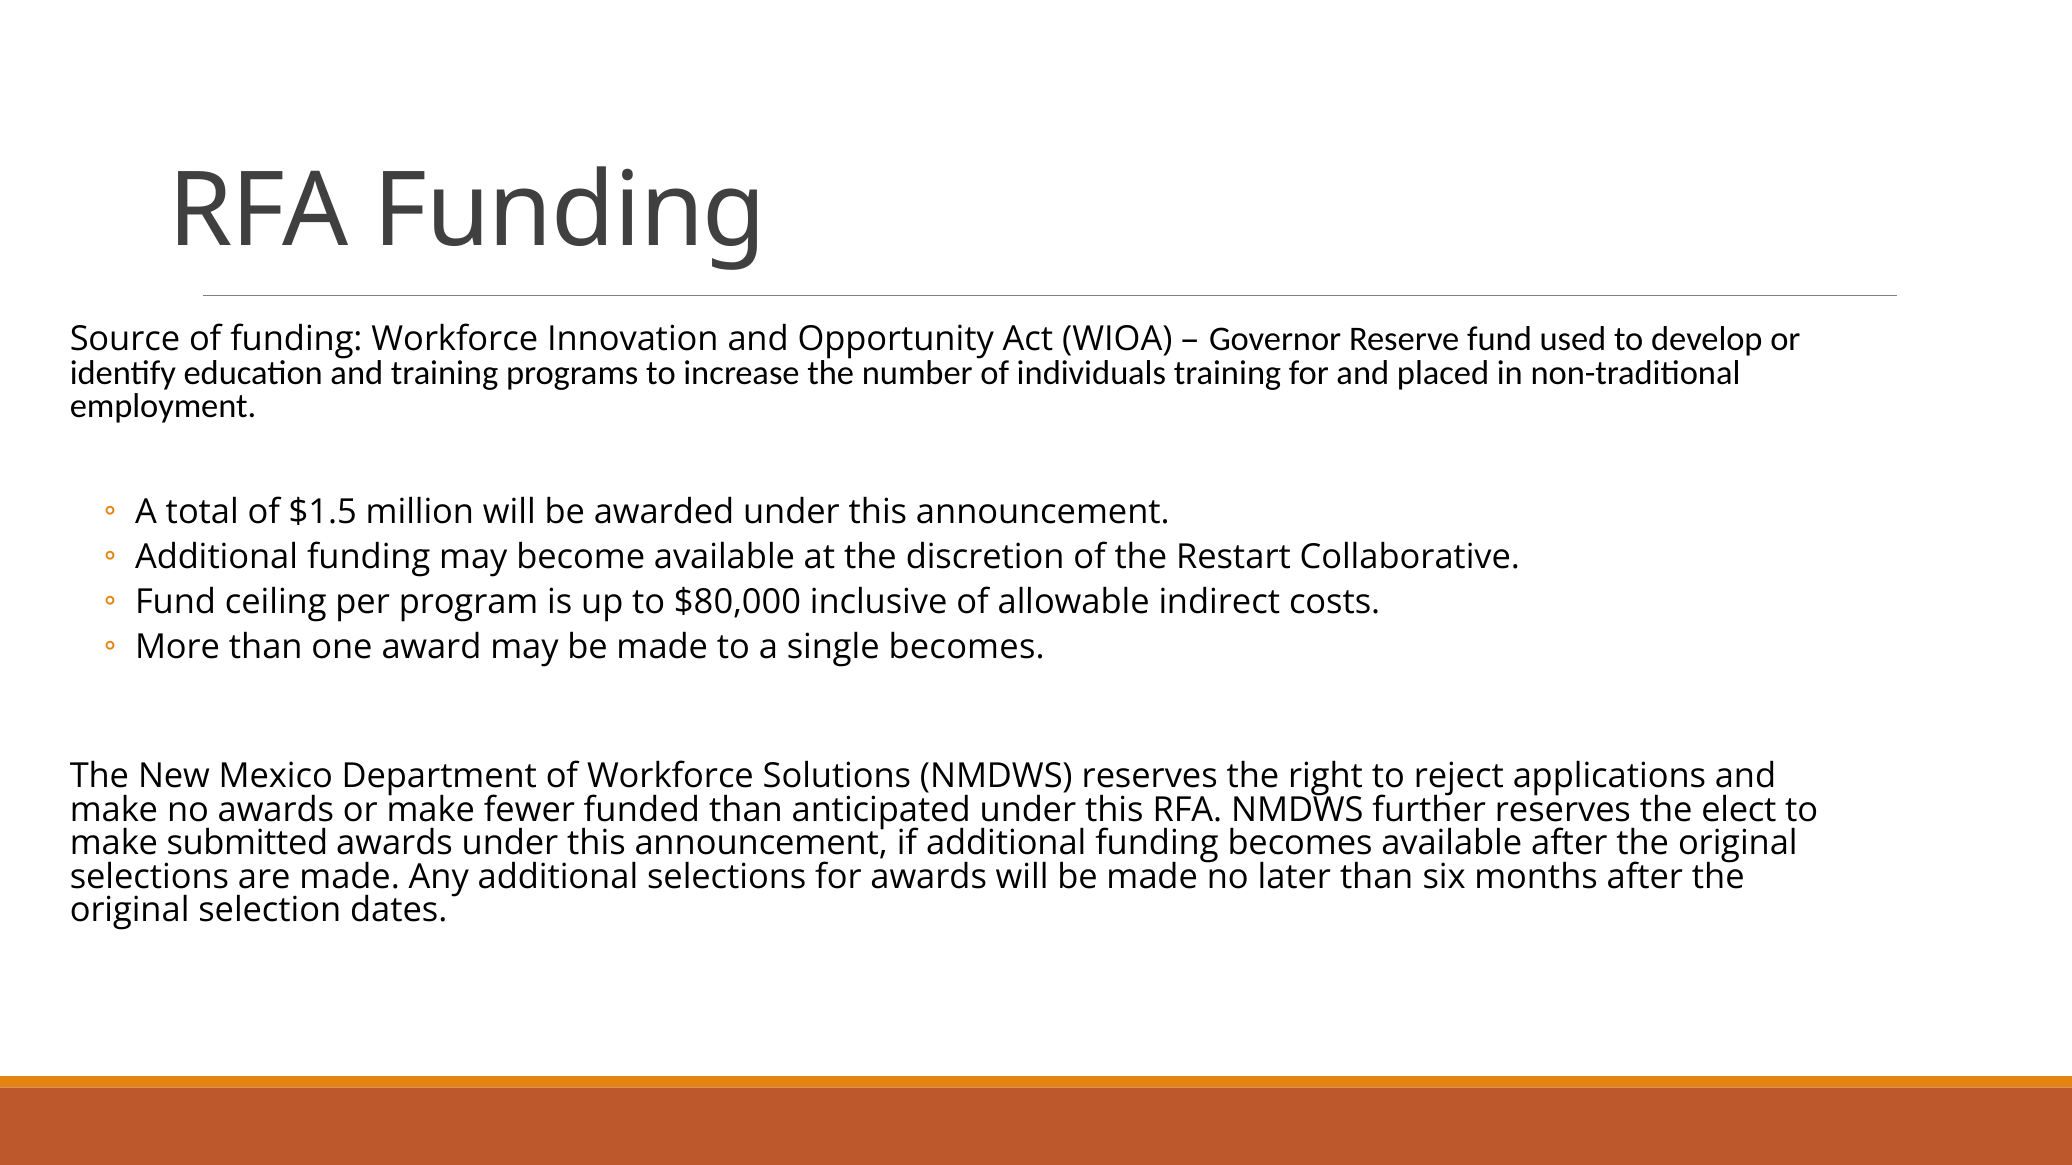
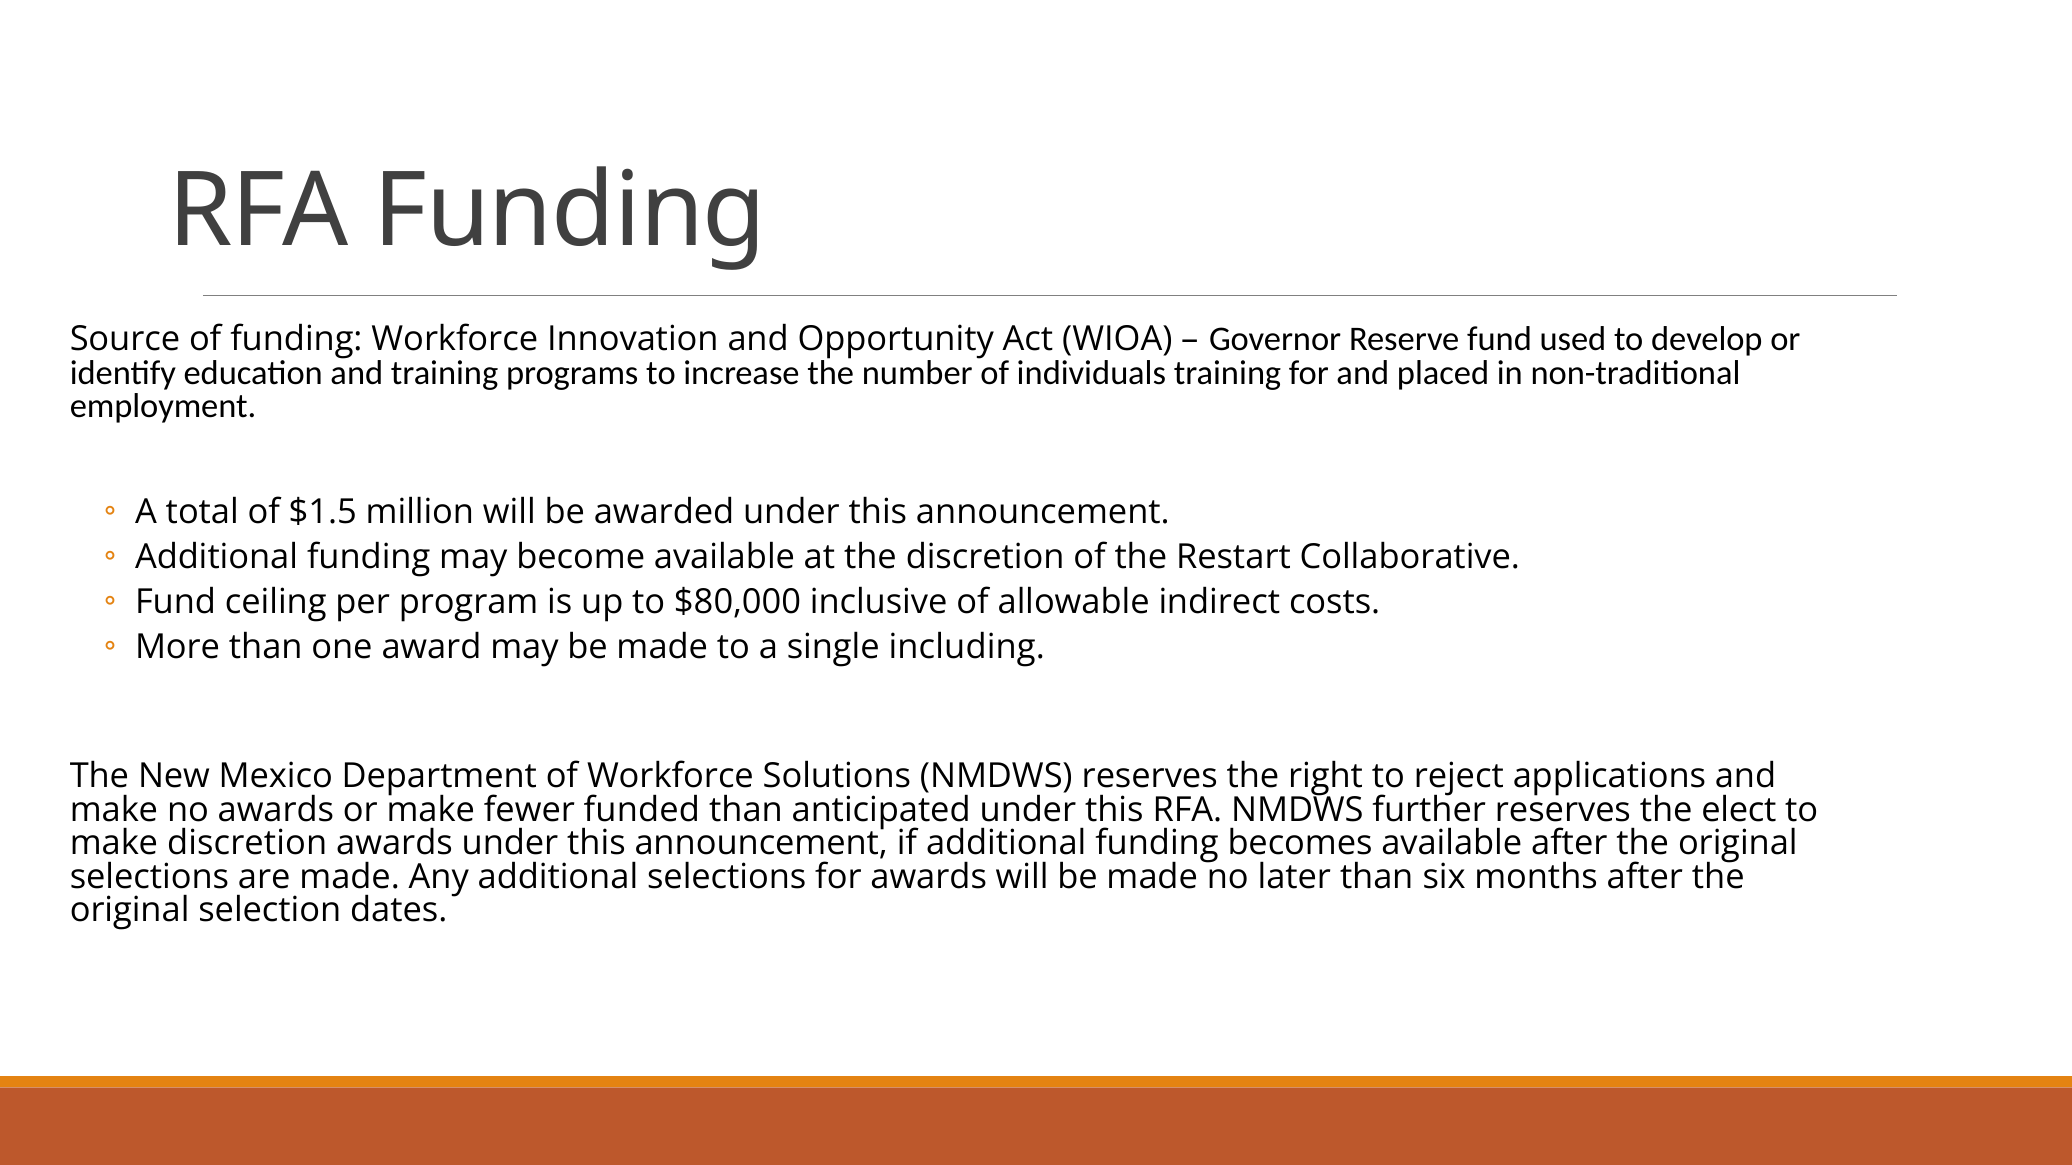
single becomes: becomes -> including
make submitted: submitted -> discretion
